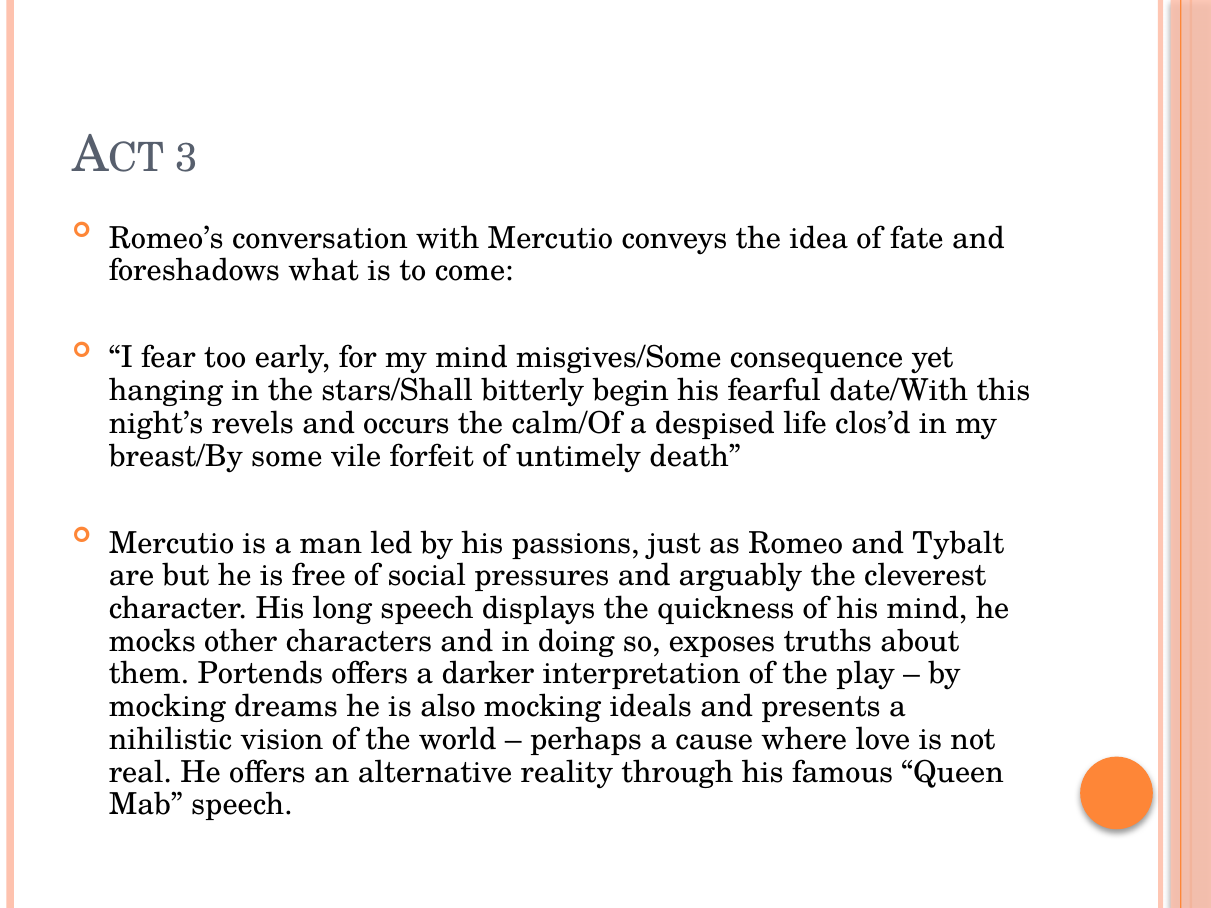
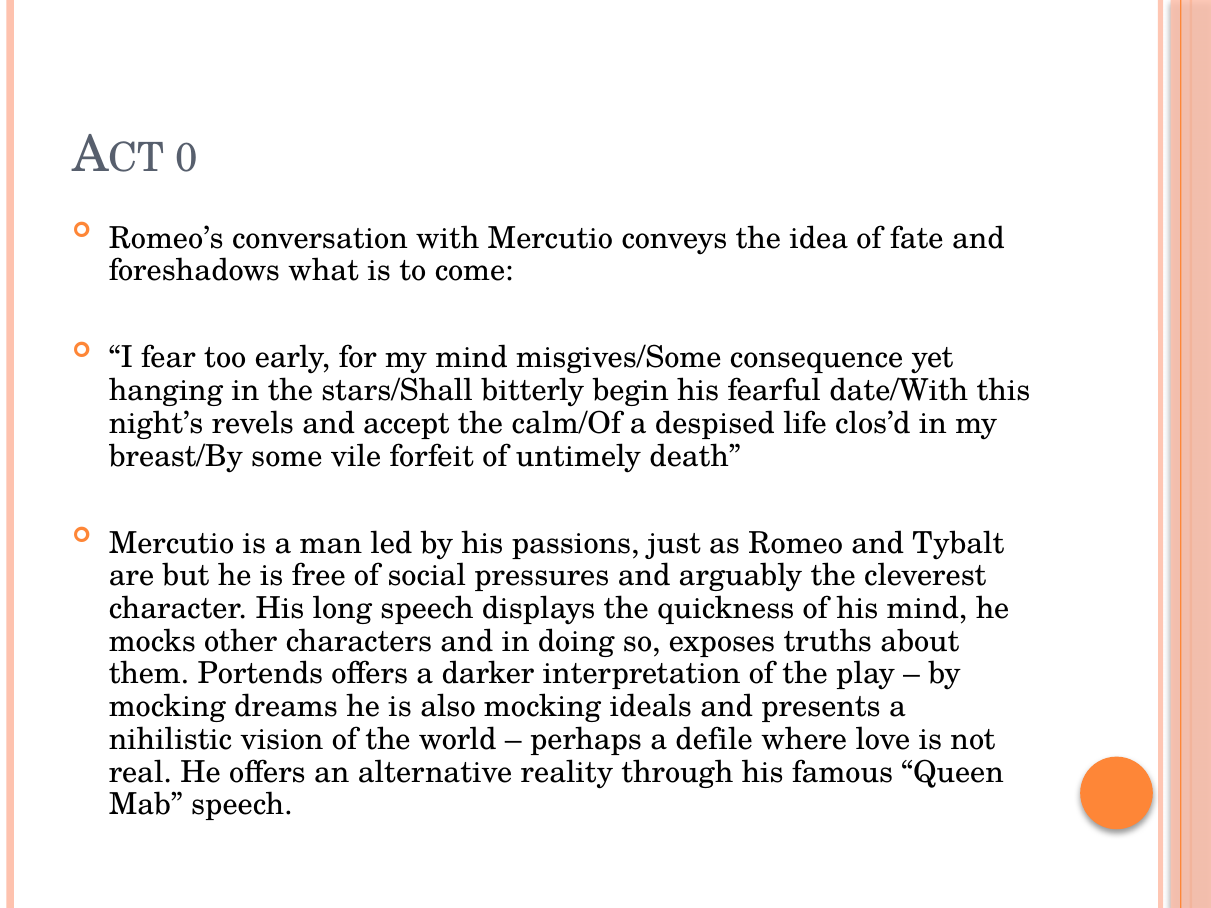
3: 3 -> 0
occurs: occurs -> accept
cause: cause -> defile
